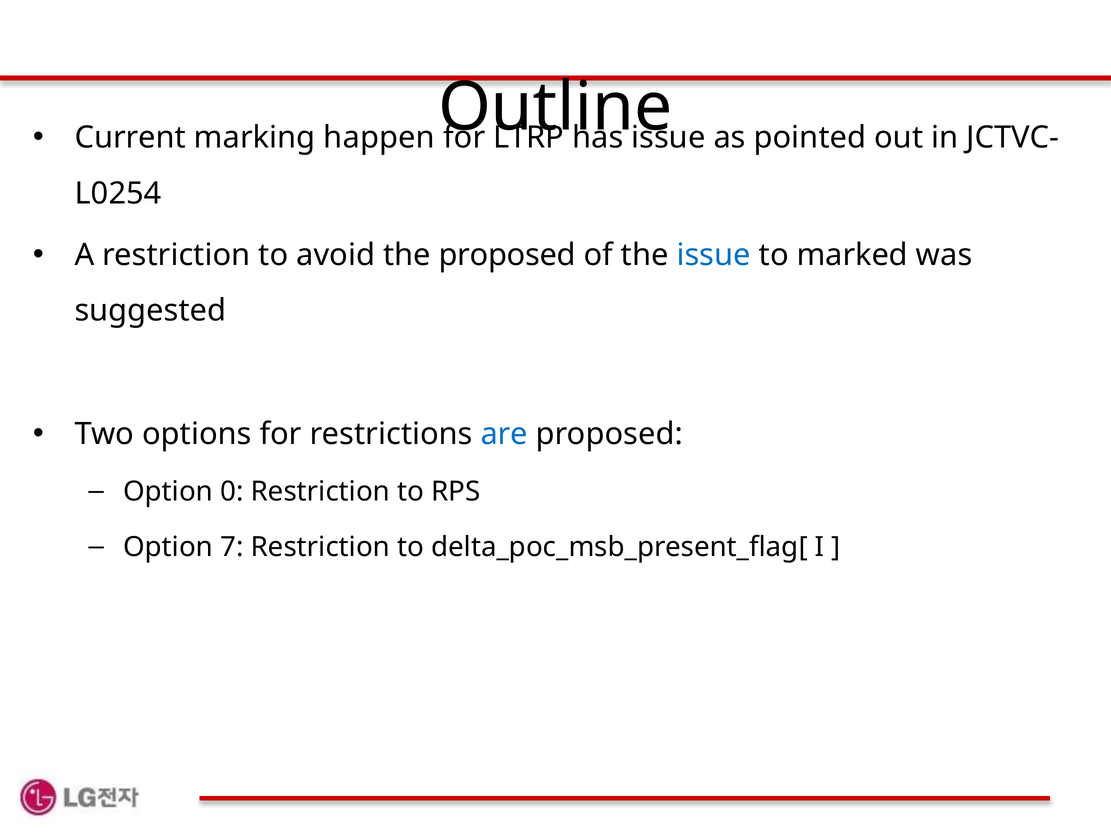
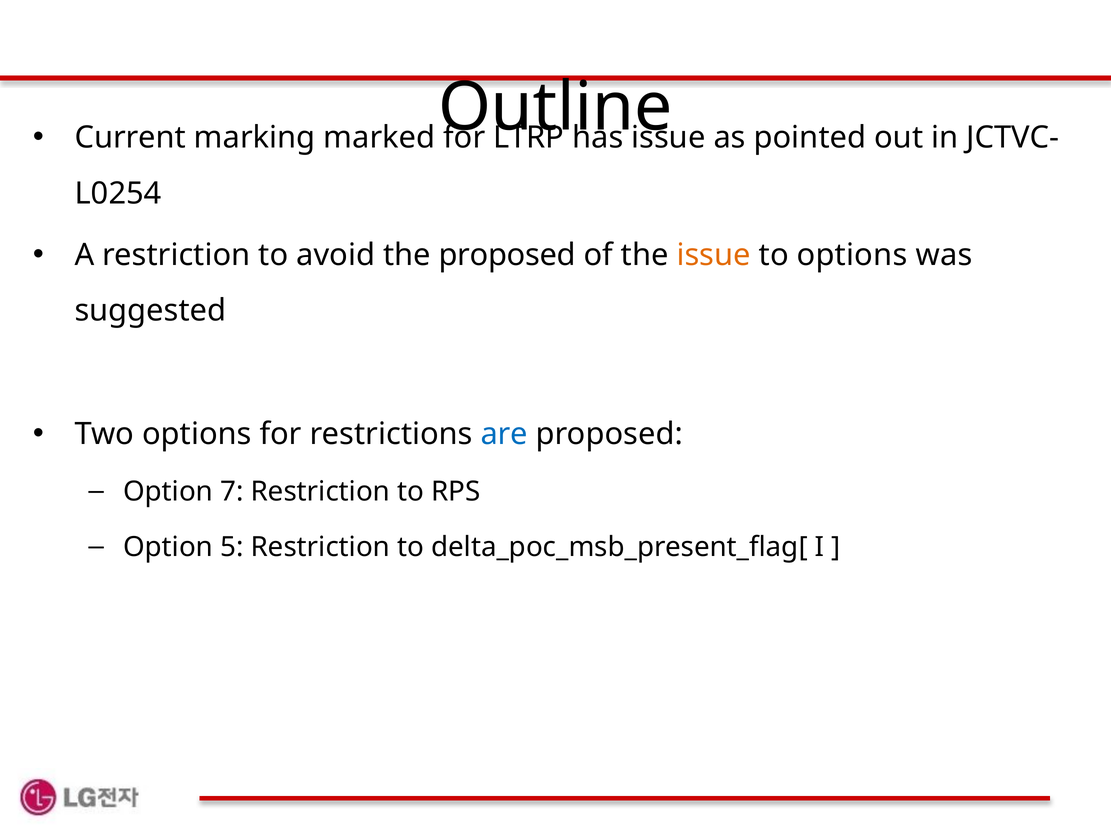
happen: happen -> marked
issue at (714, 255) colour: blue -> orange
to marked: marked -> options
0: 0 -> 7
7: 7 -> 5
